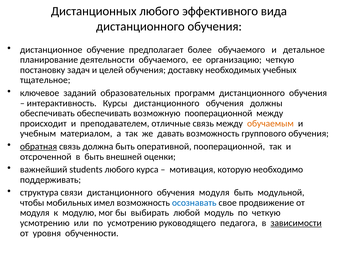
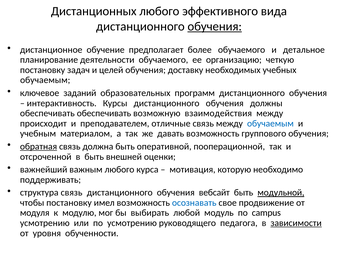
обучения at (215, 26) underline: none -> present
тщательное at (45, 80): тщательное -> обучаемым
возможную пооперационной: пооперационной -> взаимодействия
обучаемым at (270, 123) colour: orange -> blue
students: students -> важным
структура связи: связи -> связь
обучения модуля: модуля -> вебсайт
модульной underline: none -> present
чтобы мобильных: мобильных -> постановку
по четкую: четкую -> campus
